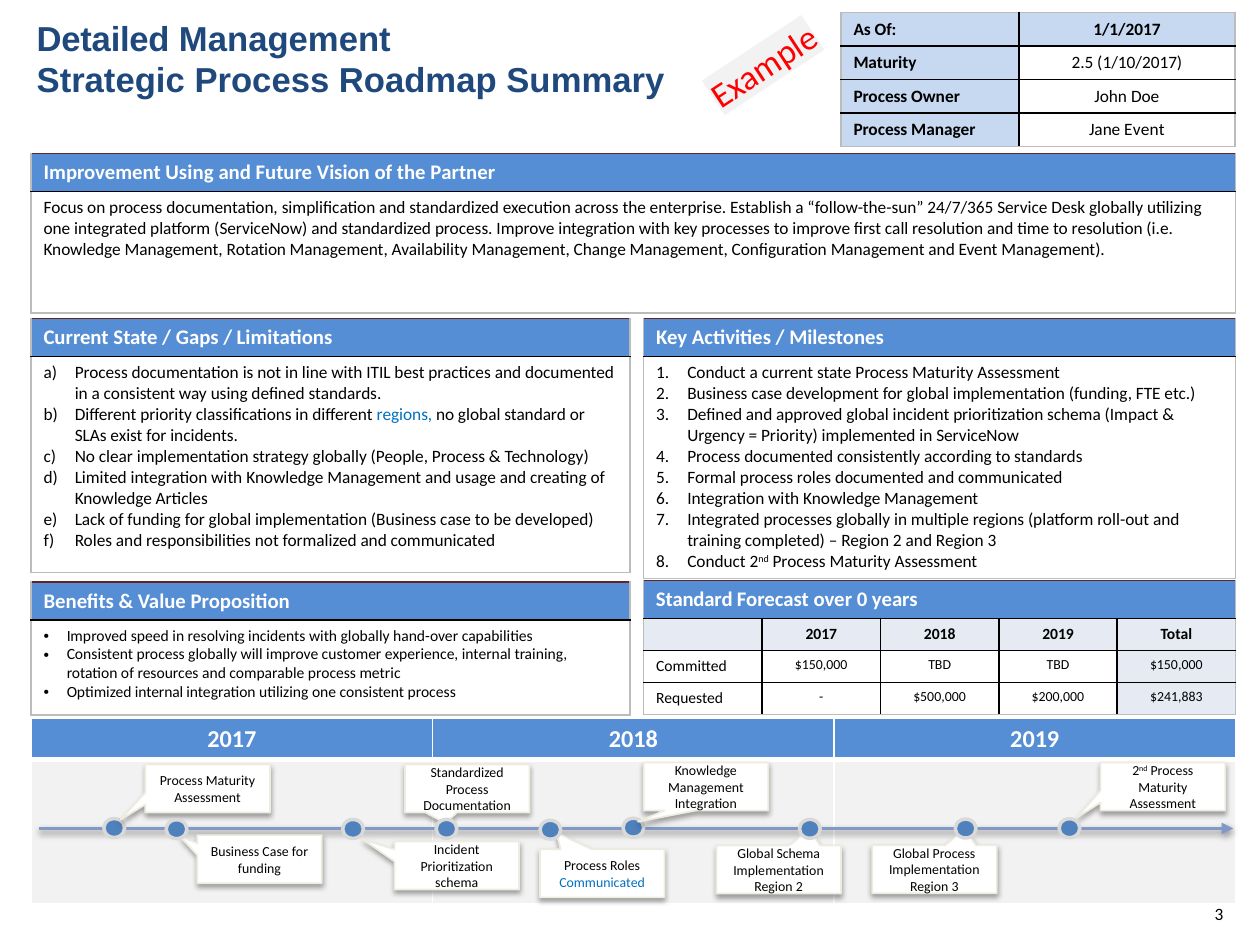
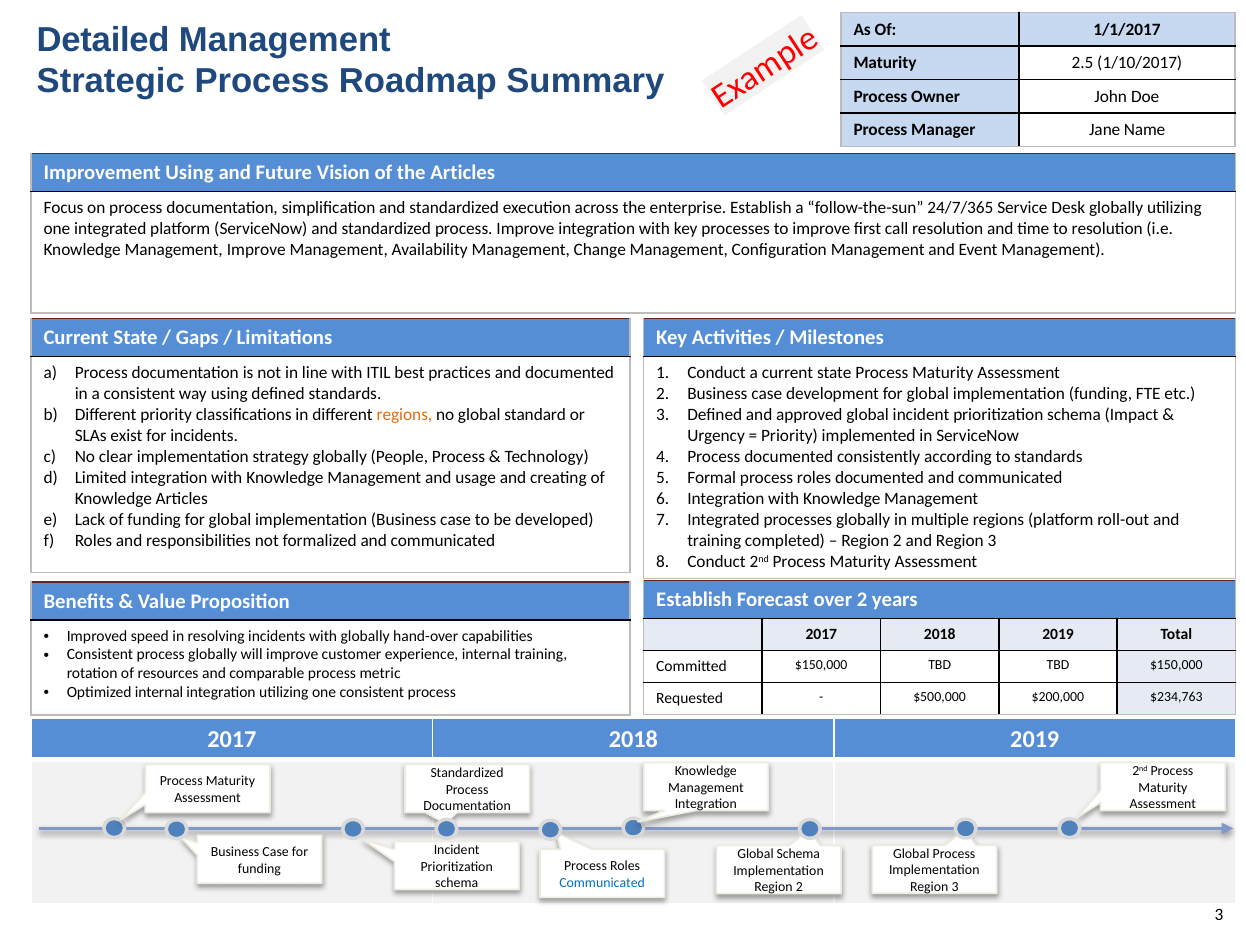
Jane Event: Event -> Name
the Partner: Partner -> Articles
Management Rotation: Rotation -> Improve
regions at (404, 415) colour: blue -> orange
Standard at (694, 600): Standard -> Establish
over 0: 0 -> 2
$241,883: $241,883 -> $234,763
